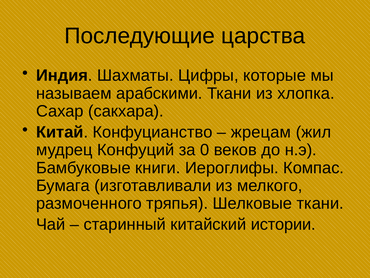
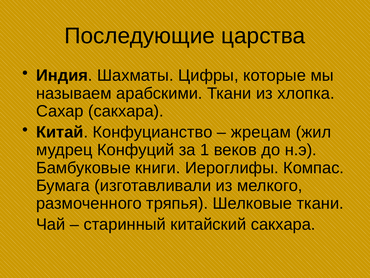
0: 0 -> 1
китайский истории: истории -> сакхара
